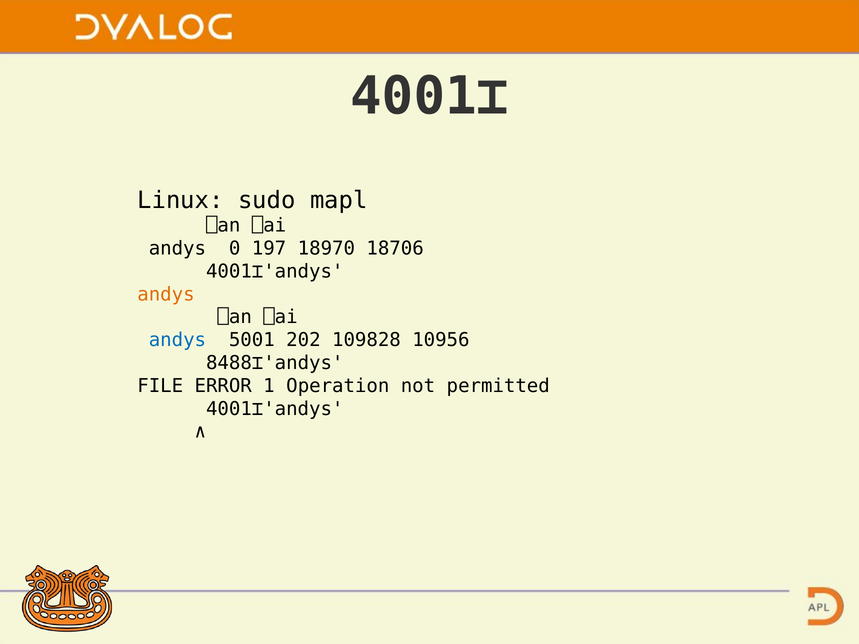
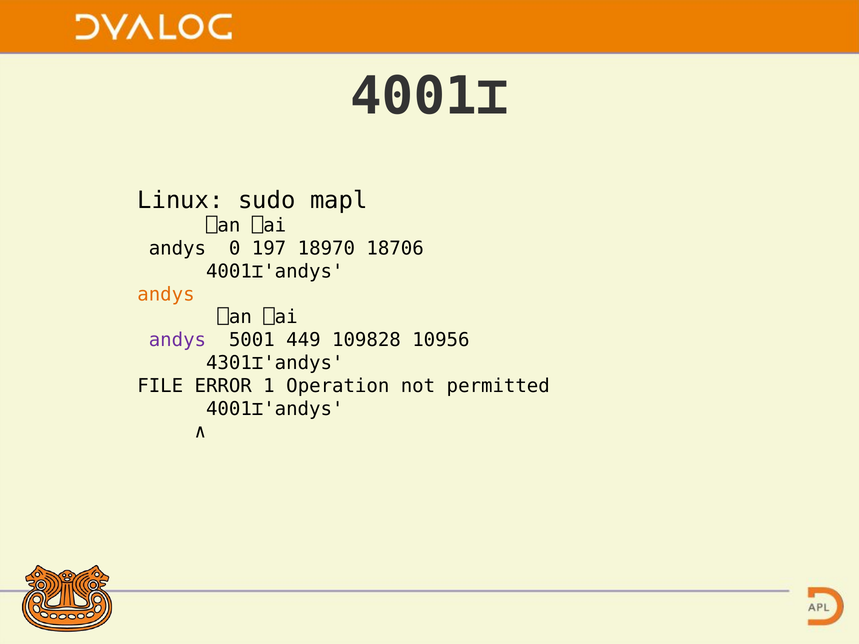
andys at (177, 340) colour: blue -> purple
202: 202 -> 449
8488⌶'andys: 8488⌶'andys -> 4301⌶'andys
